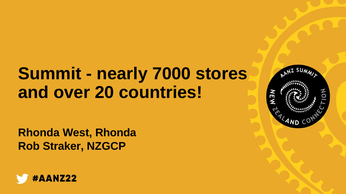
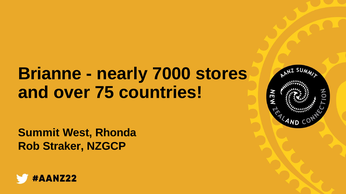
Summit: Summit -> Brianne
20: 20 -> 75
Rhonda at (39, 133): Rhonda -> Summit
